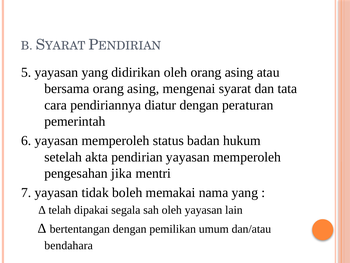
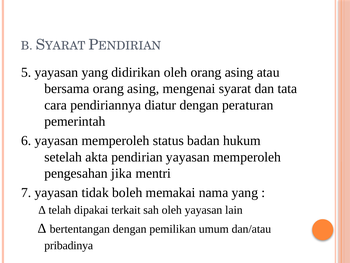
segala: segala -> terkait
bendahara: bendahara -> pribadinya
